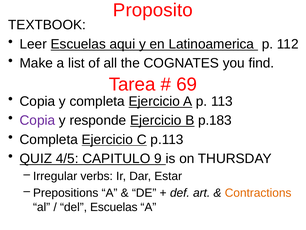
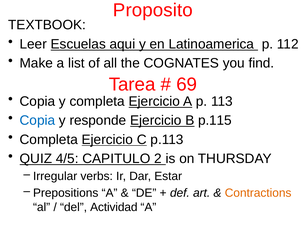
Copia at (37, 120) colour: purple -> blue
p.183: p.183 -> p.115
9: 9 -> 2
del Escuelas: Escuelas -> Actividad
